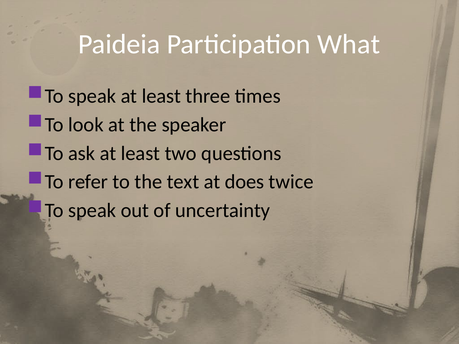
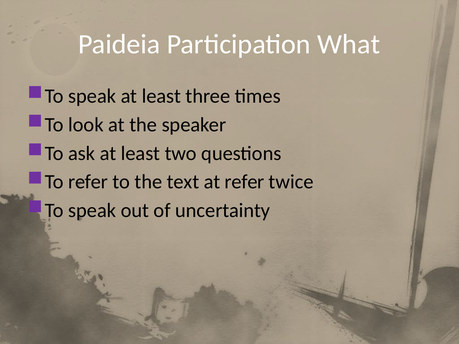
at does: does -> refer
